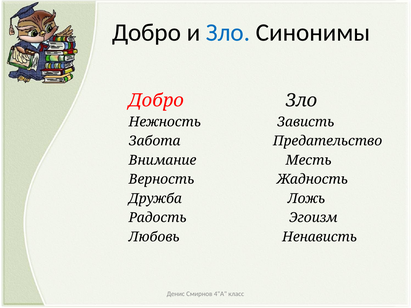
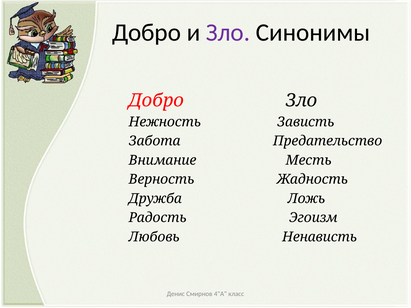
Зло at (228, 33) colour: blue -> purple
